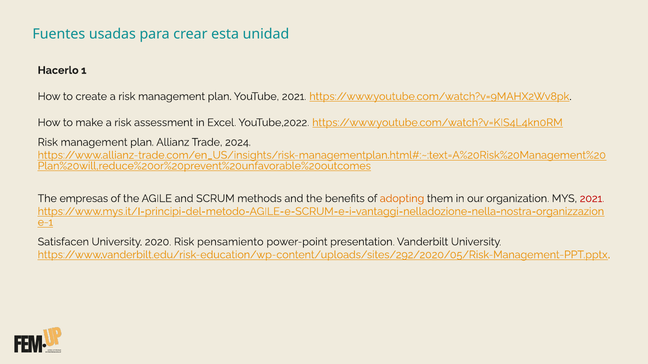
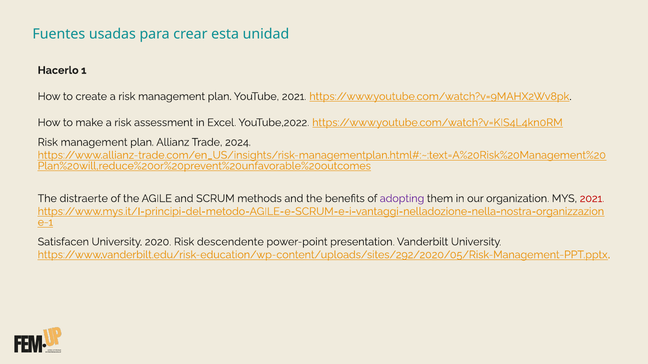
empresas: empresas -> distraerte
adopting colour: orange -> purple
pensamiento: pensamiento -> descendente
